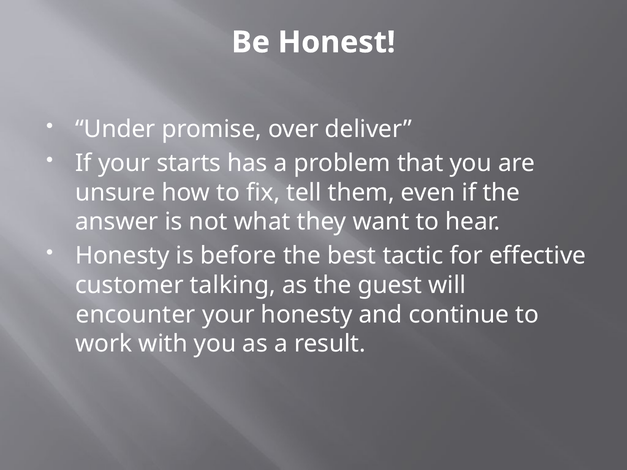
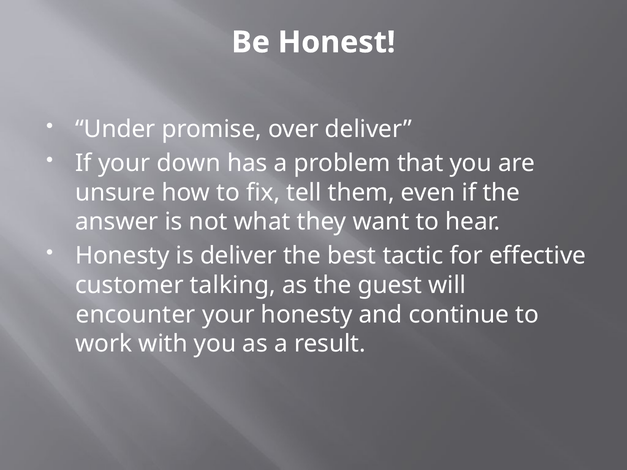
starts: starts -> down
is before: before -> deliver
